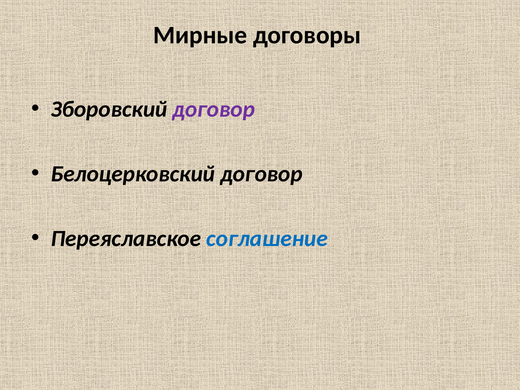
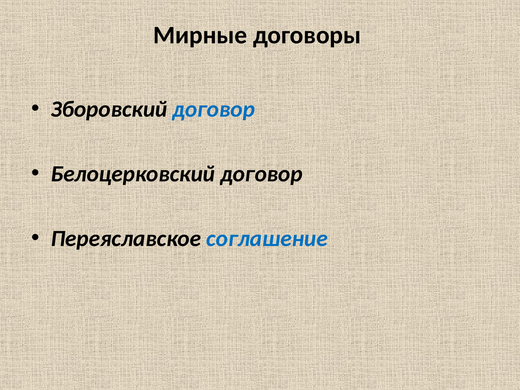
договор at (214, 109) colour: purple -> blue
